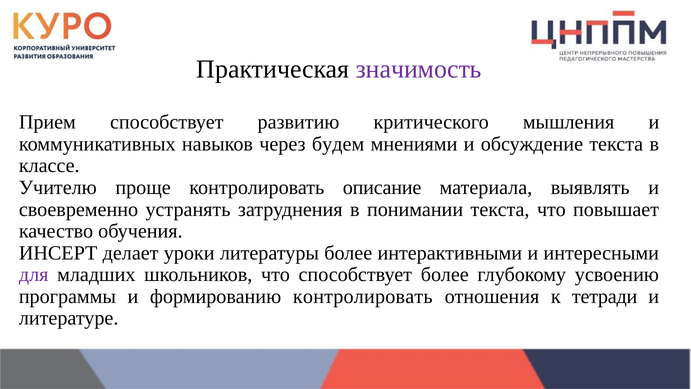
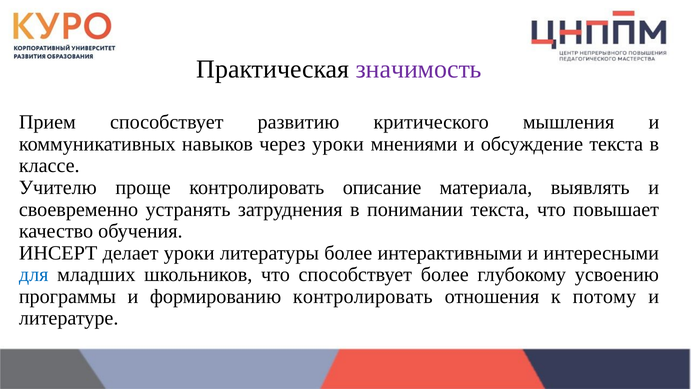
через будем: будем -> уроки
для colour: purple -> blue
тетради: тетради -> потому
